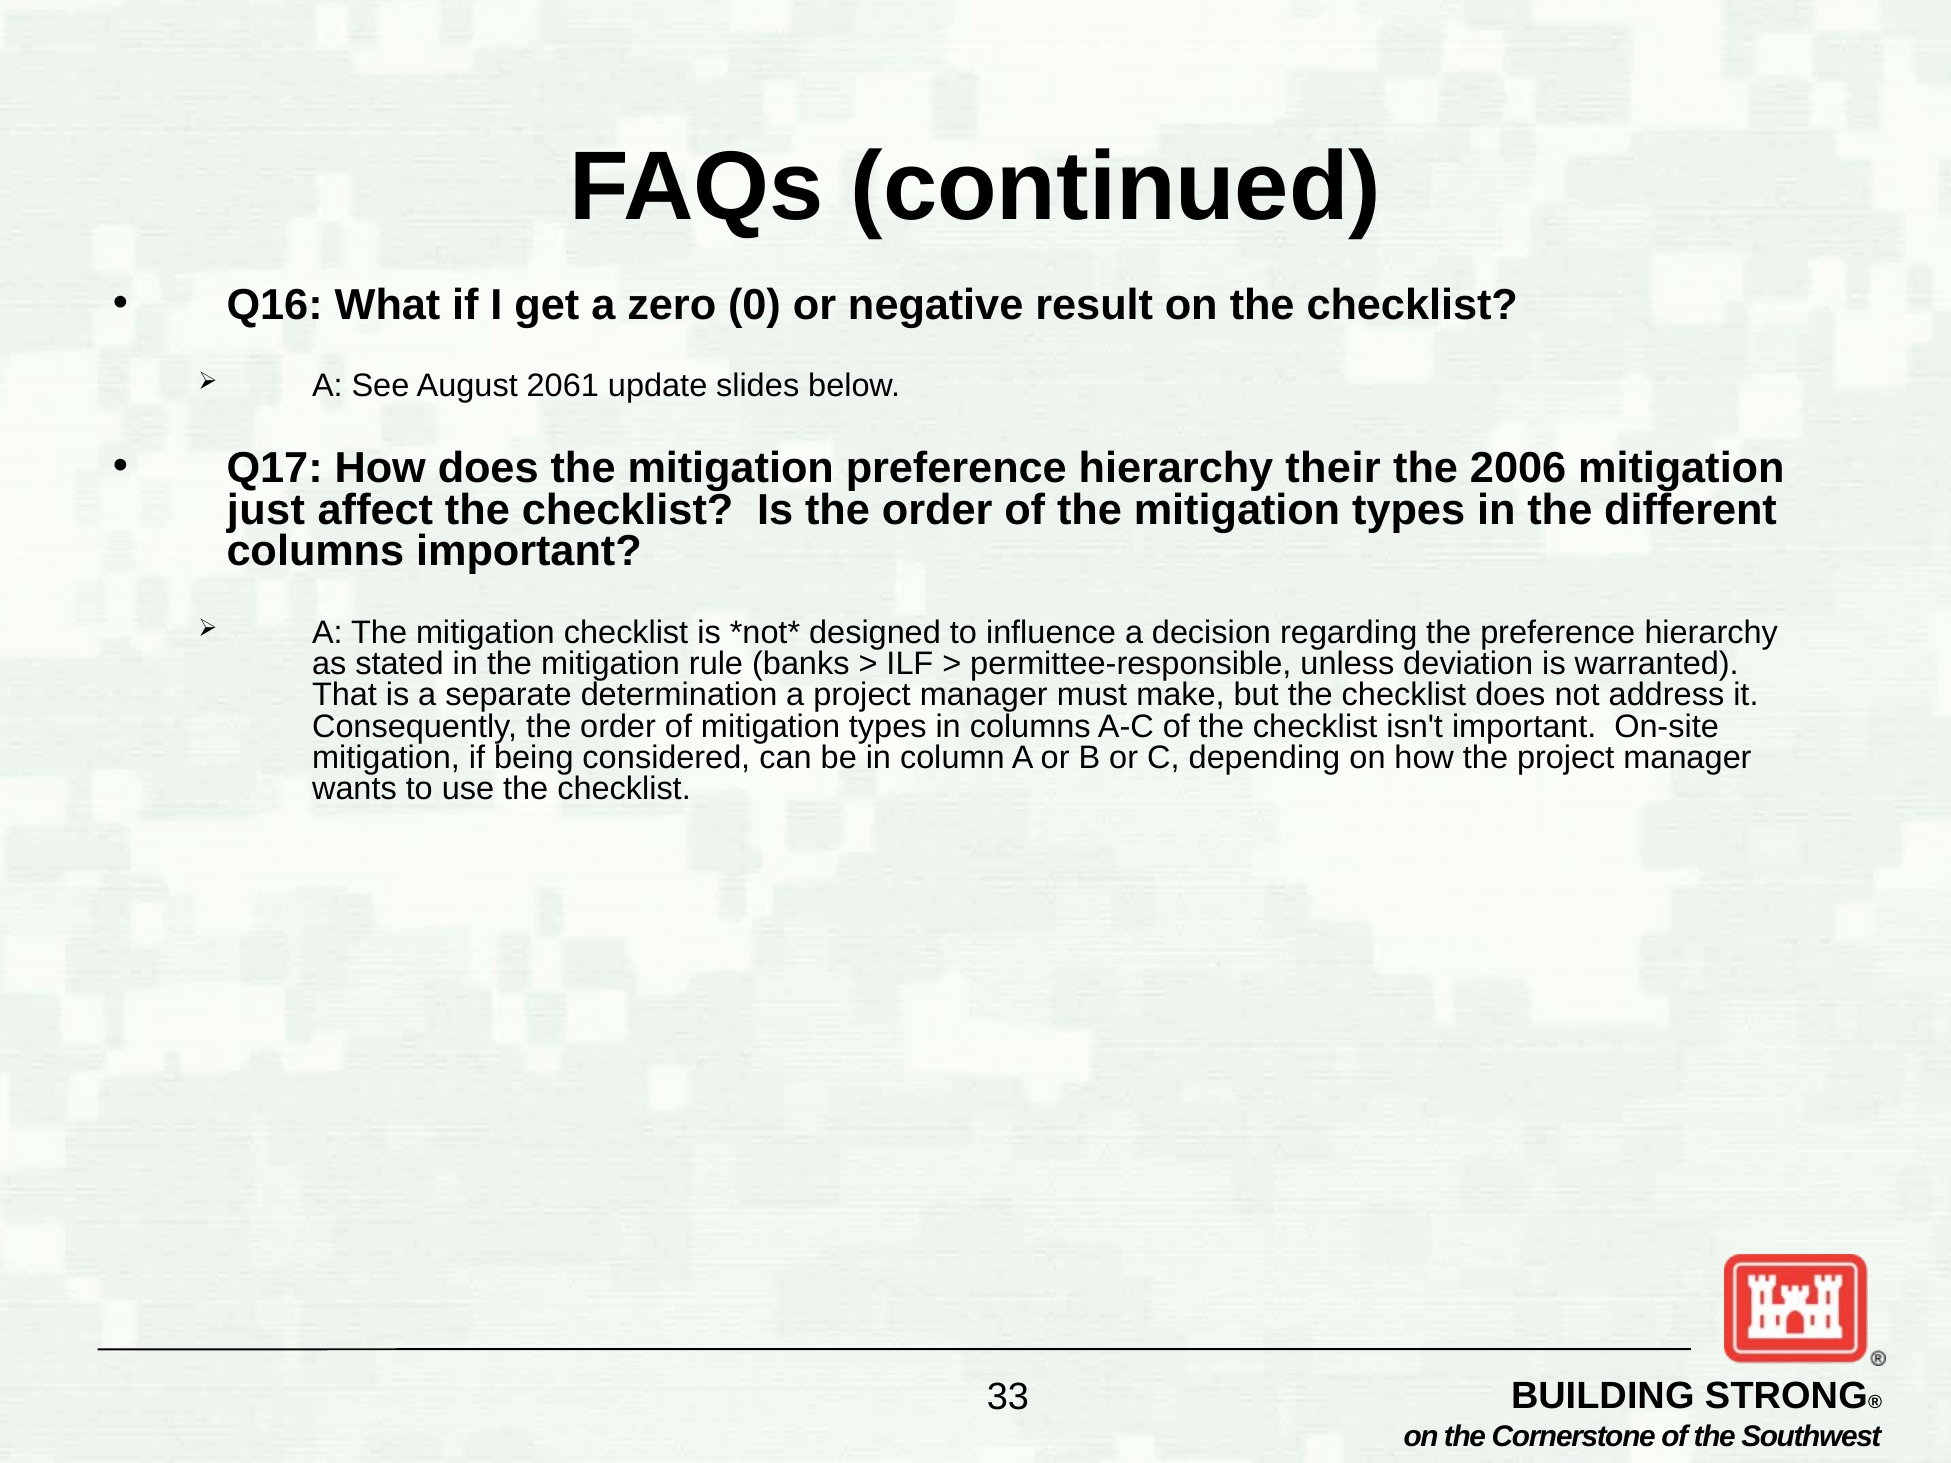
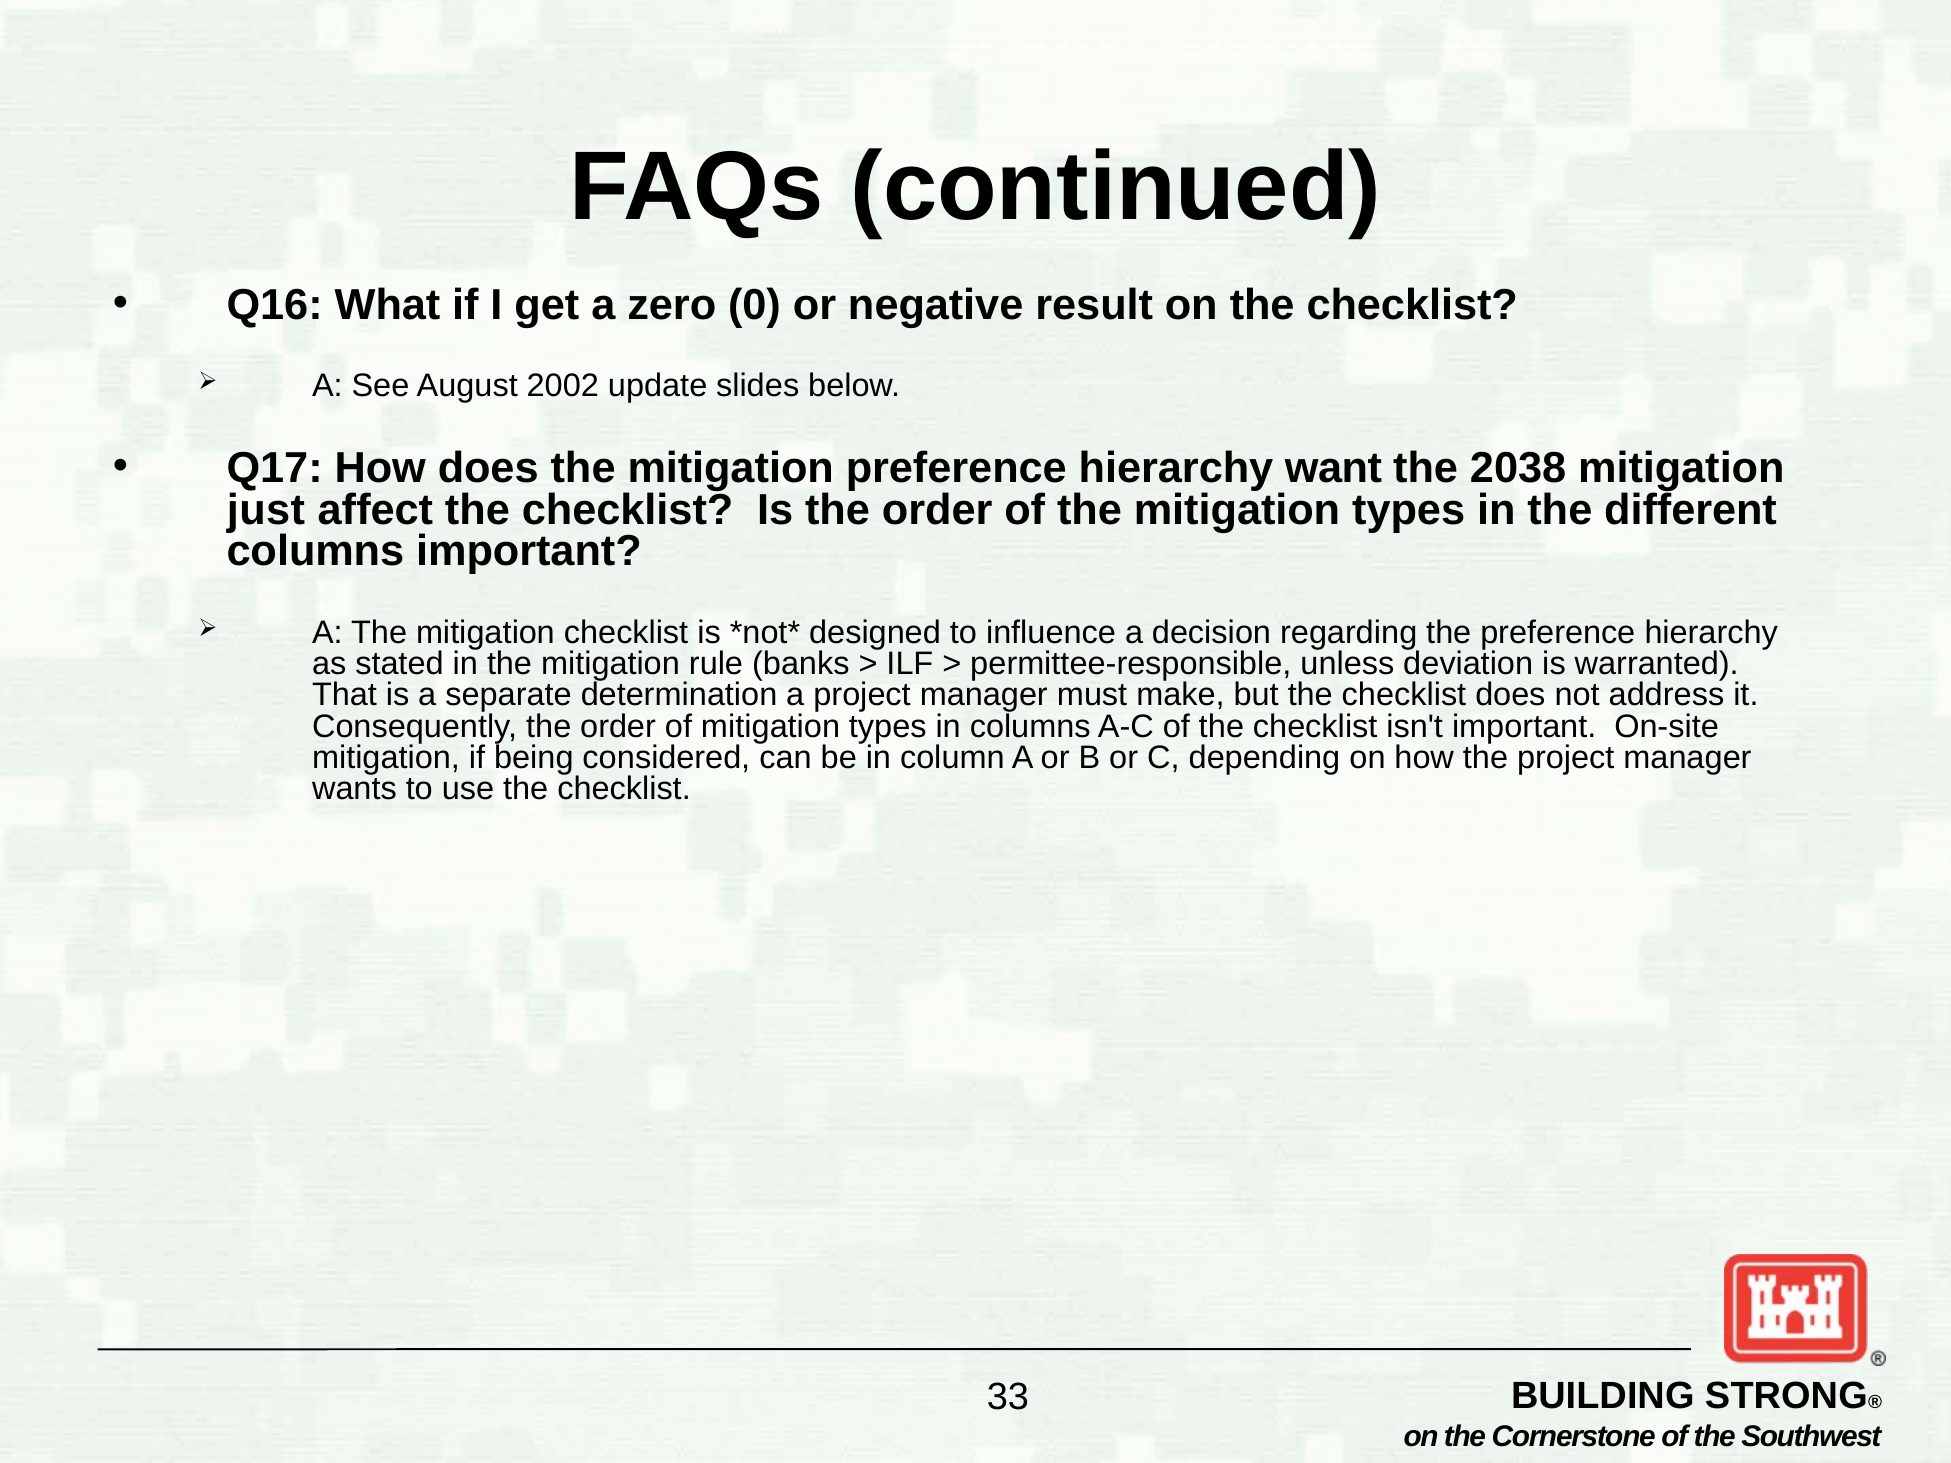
2061: 2061 -> 2002
their: their -> want
2006: 2006 -> 2038
